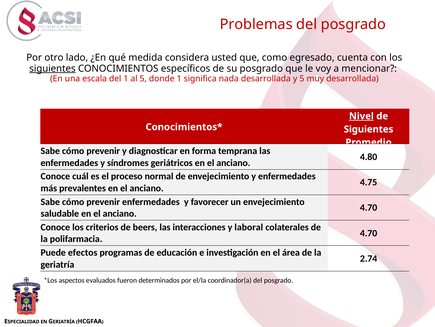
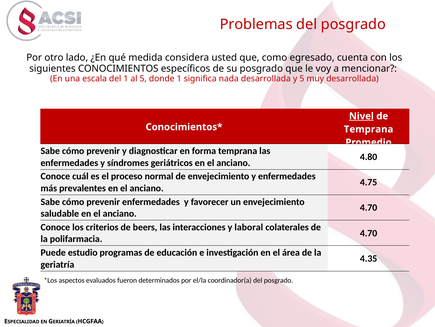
siguientes at (52, 68) underline: present -> none
Siguientes at (369, 129): Siguientes -> Temprana
efectos: efectos -> estudio
2.74: 2.74 -> 4.35
